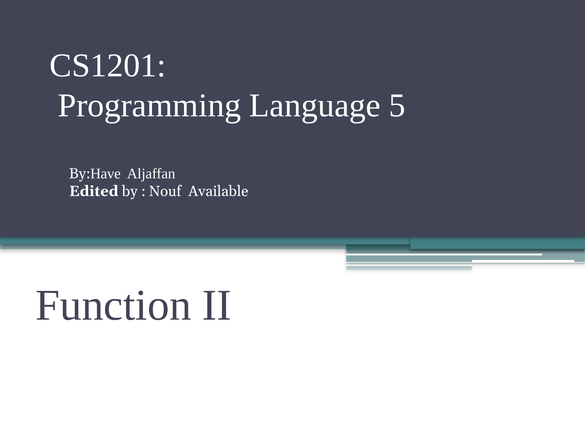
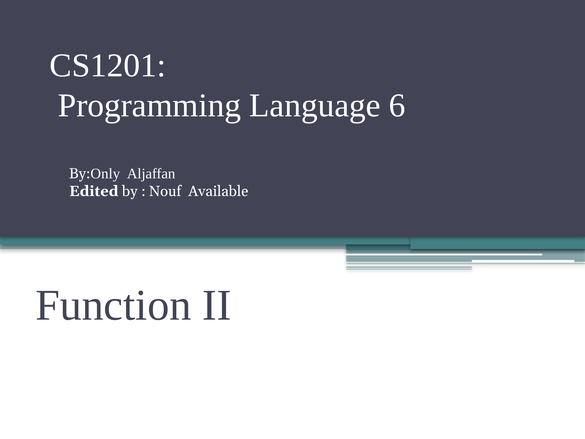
5: 5 -> 6
Have: Have -> Only
